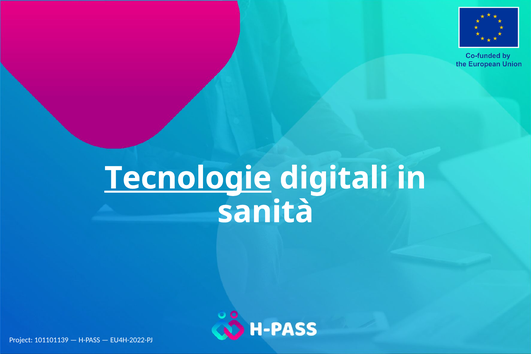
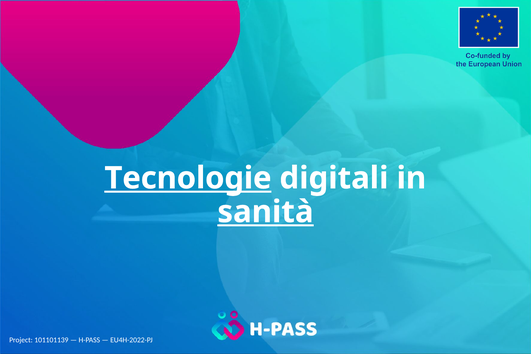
sanità underline: none -> present
